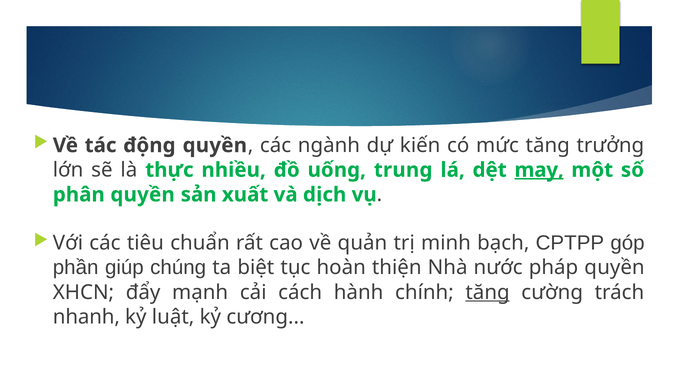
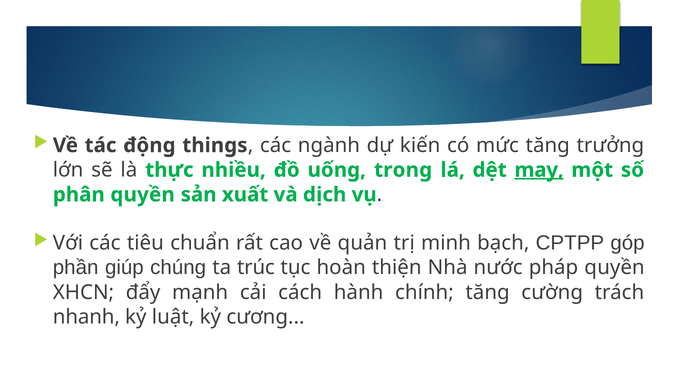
động quyền: quyền -> things
trung: trung -> trong
biệt: biệt -> trúc
tăng at (488, 292) underline: present -> none
